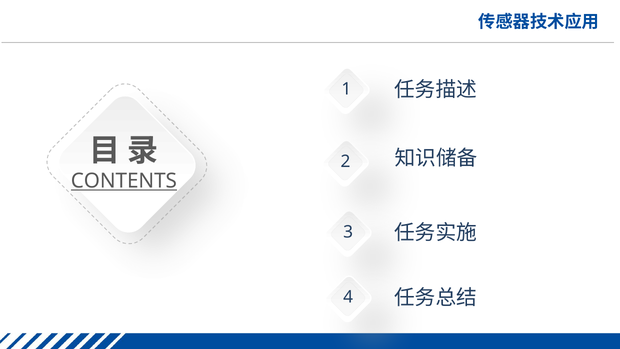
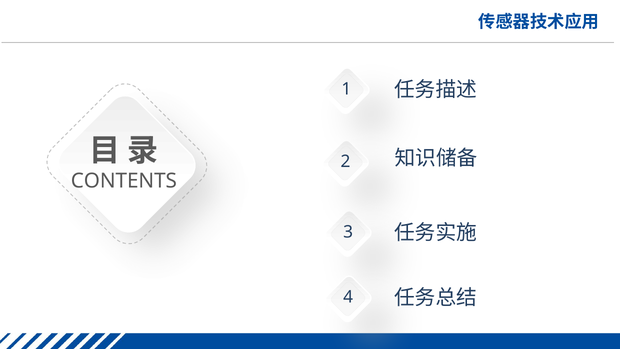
CONTENTS underline: present -> none
